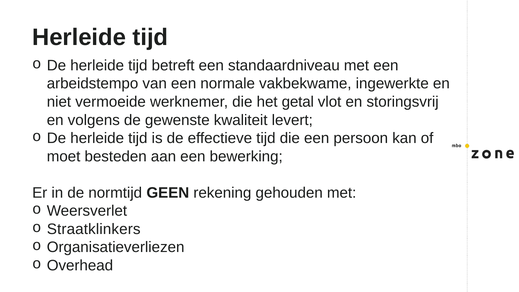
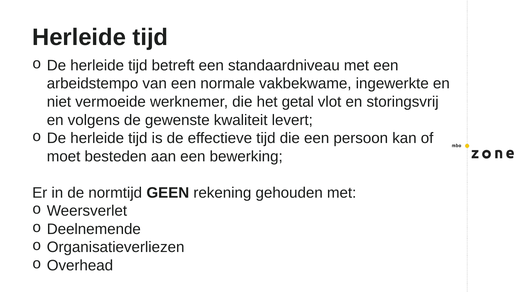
Straatklinkers: Straatklinkers -> Deelnemende
